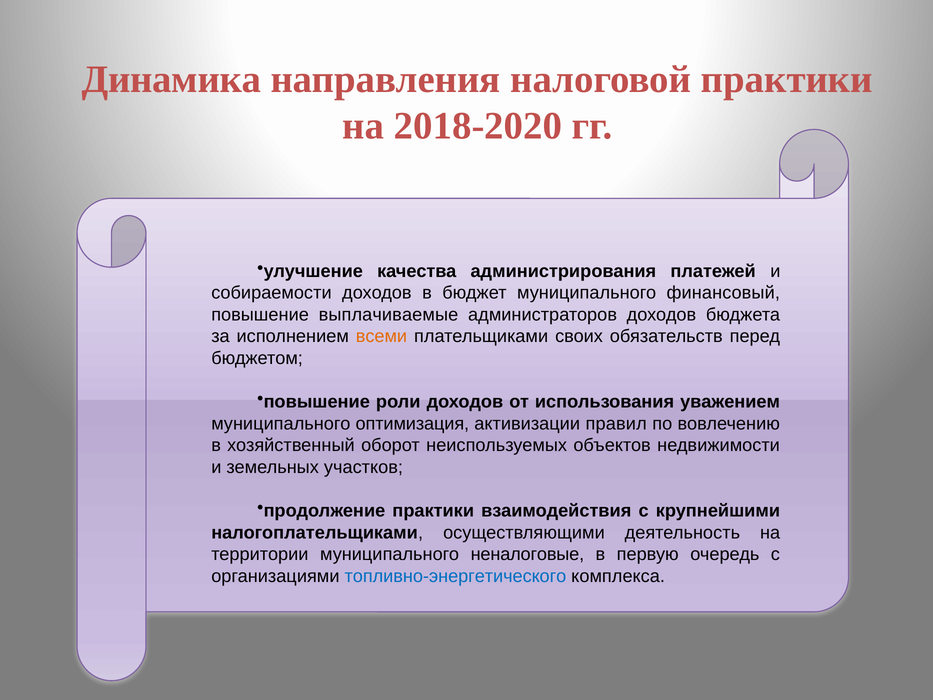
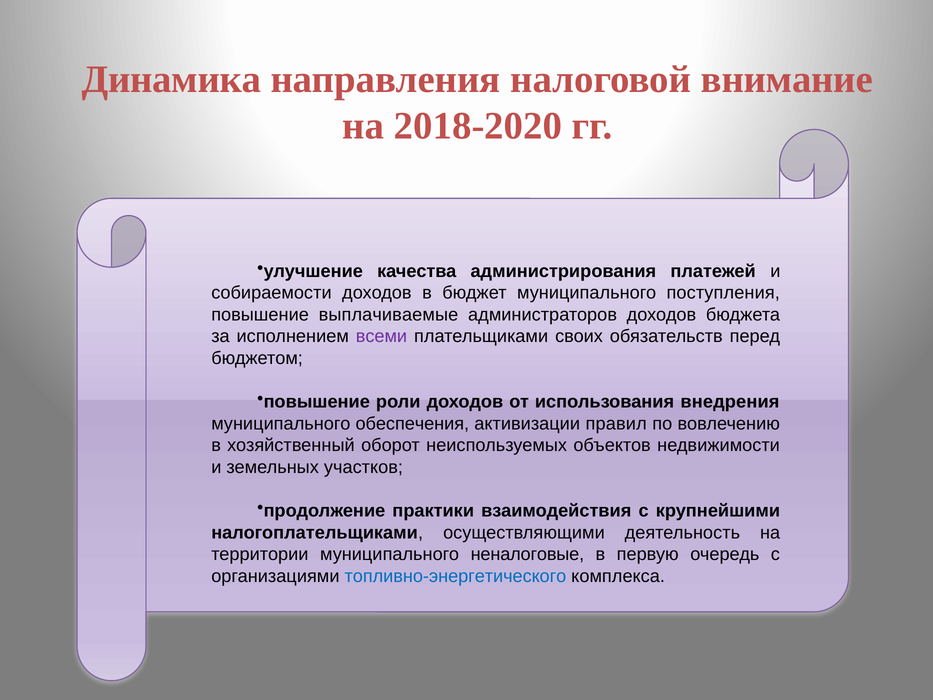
налоговой практики: практики -> внимание
финансовый: финансовый -> поступления
всеми colour: orange -> purple
уважением: уважением -> внедрения
оптимизация: оптимизация -> обеспечения
